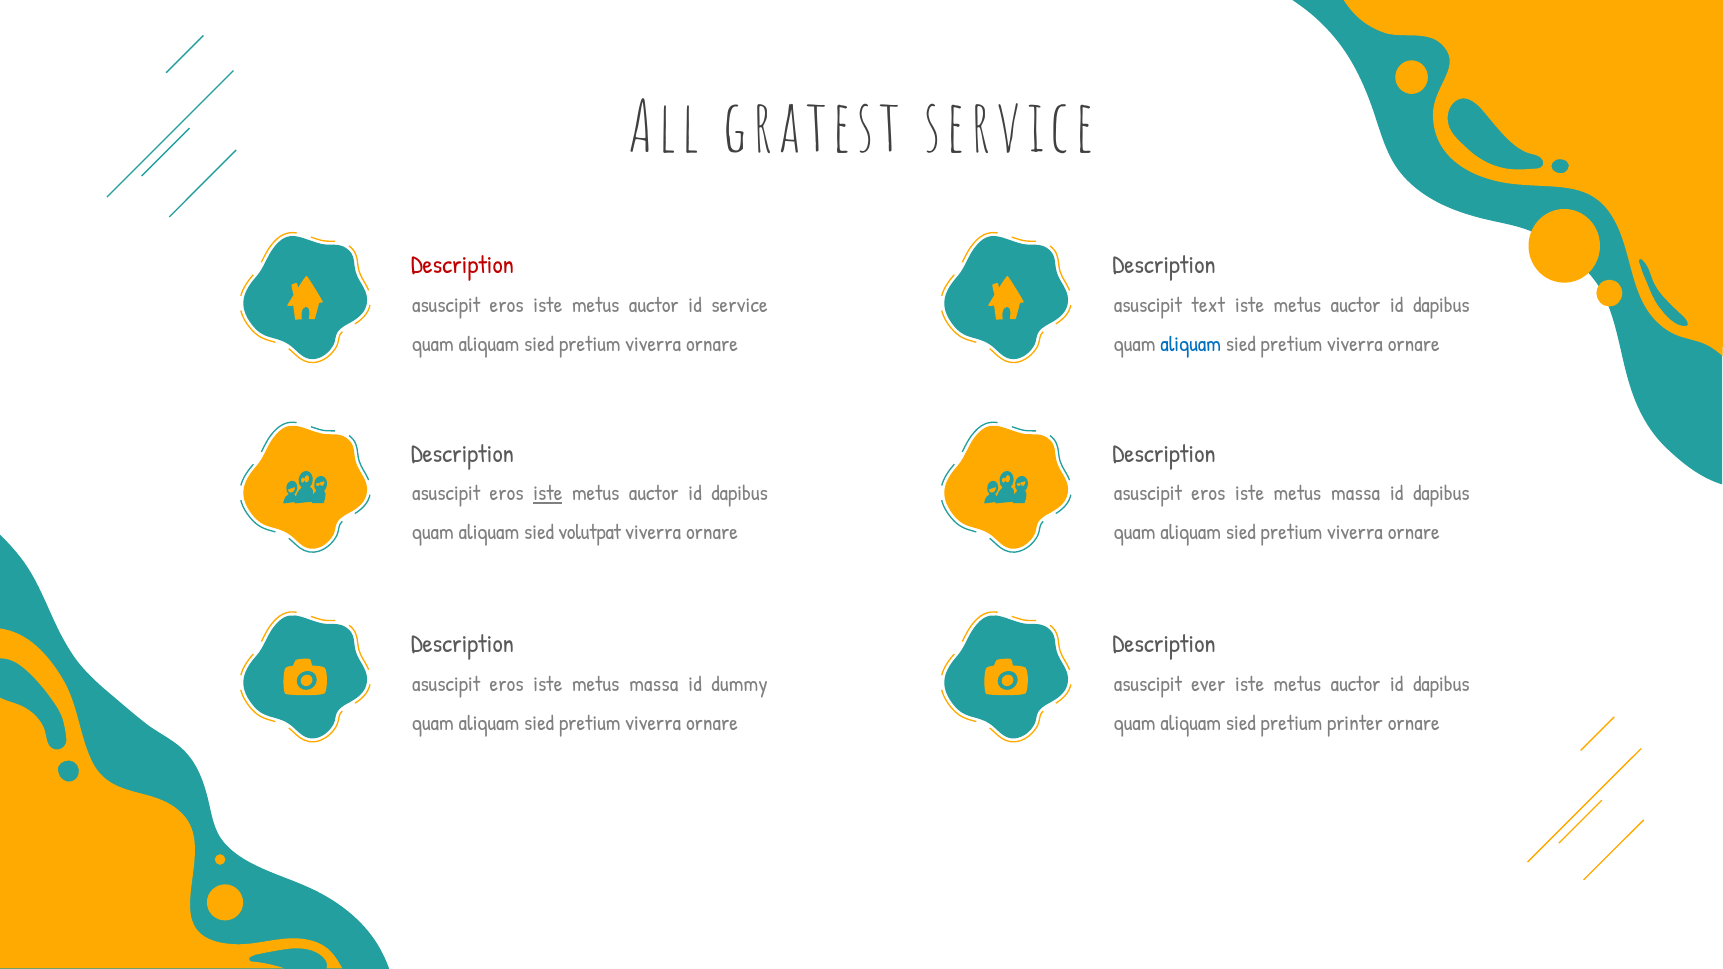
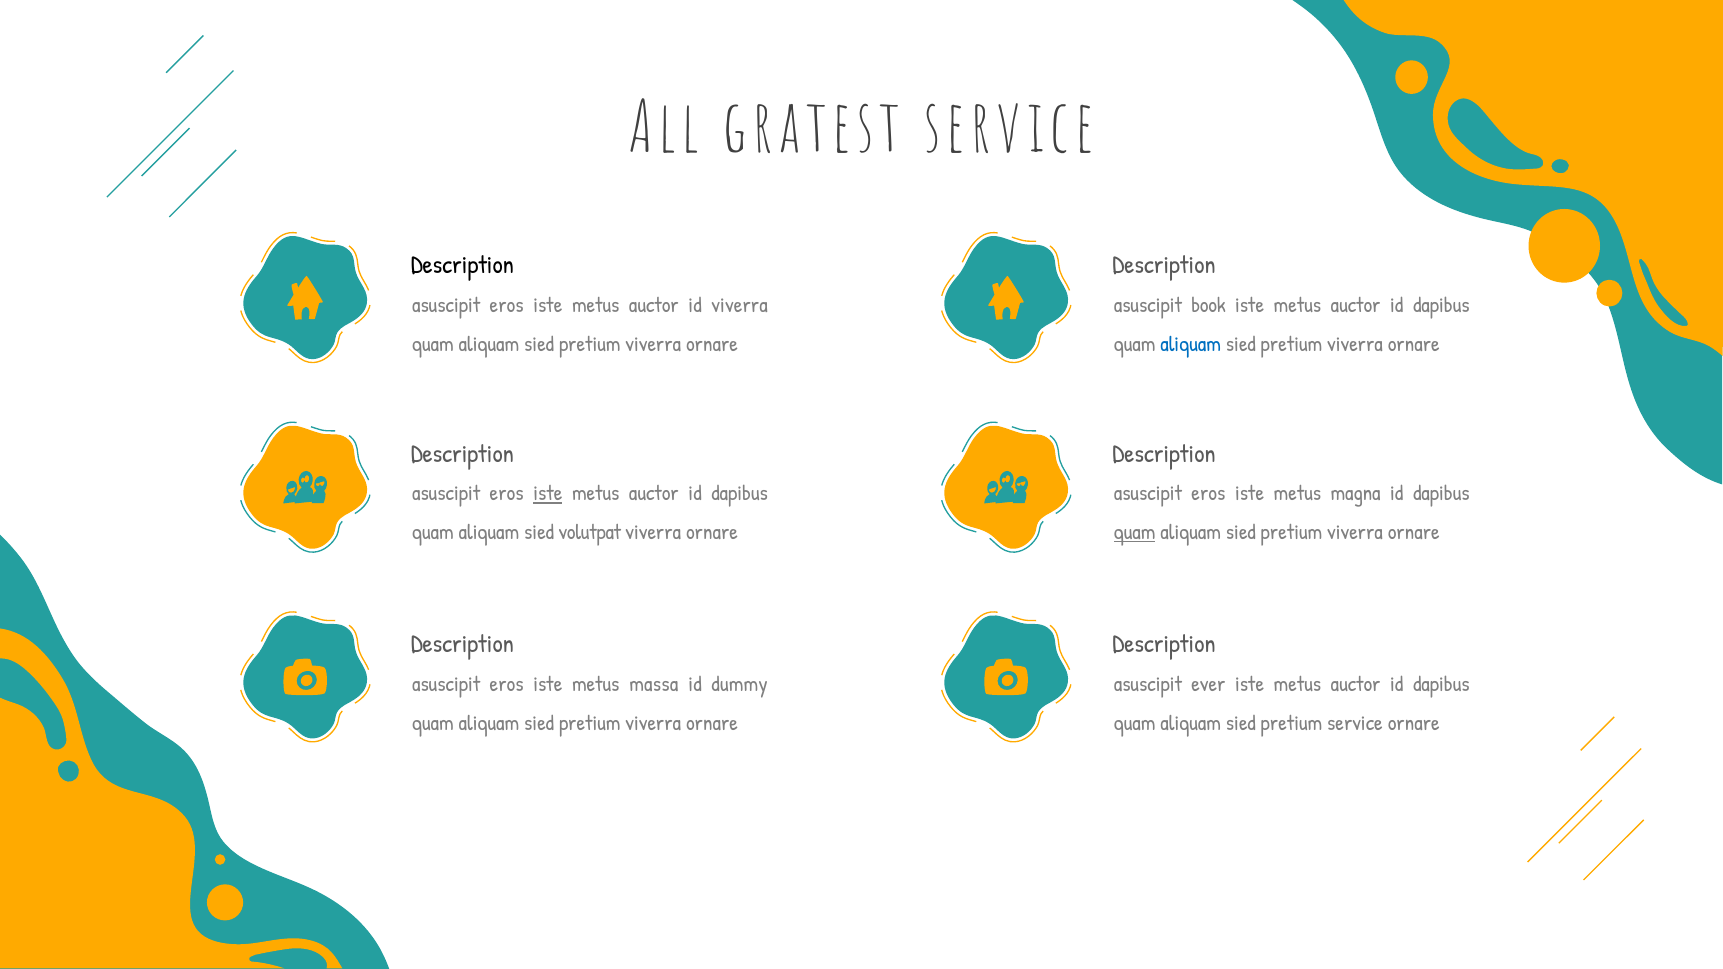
Description at (462, 265) colour: red -> black
id service: service -> viverra
text: text -> book
massa at (1355, 494): massa -> magna
quam at (1135, 532) underline: none -> present
pretium printer: printer -> service
